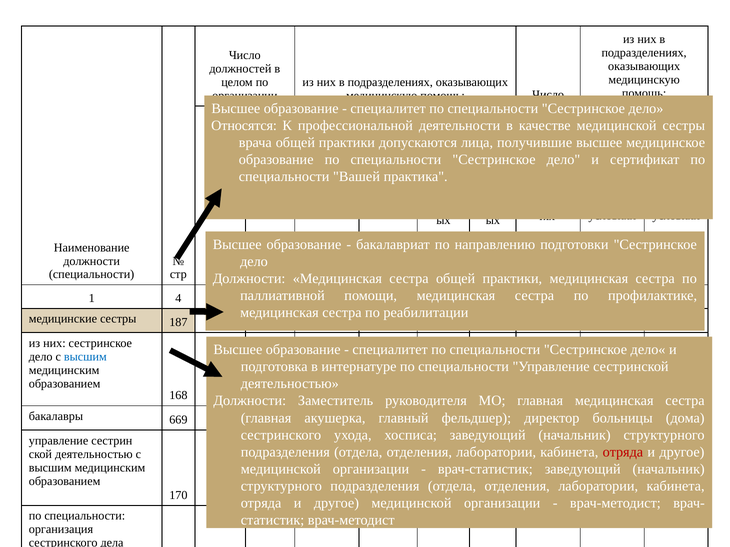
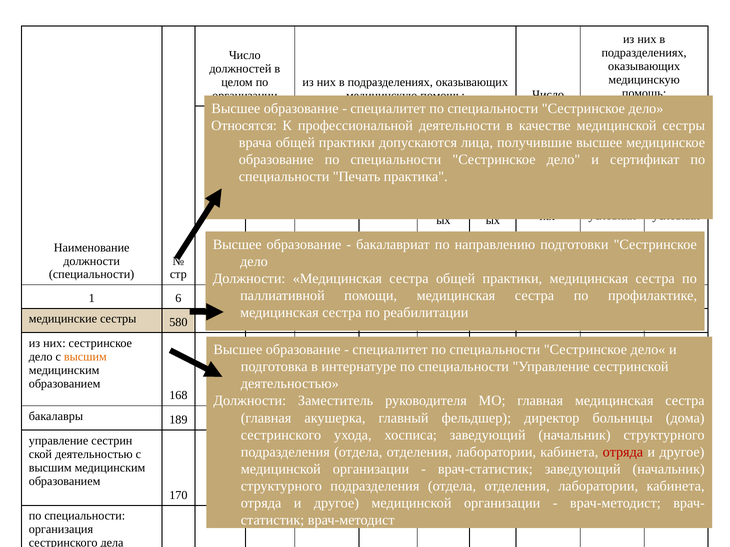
Вашей: Вашей -> Печать
1 4: 4 -> 6
187: 187 -> 580
высшим at (85, 357) colour: blue -> orange
669: 669 -> 189
